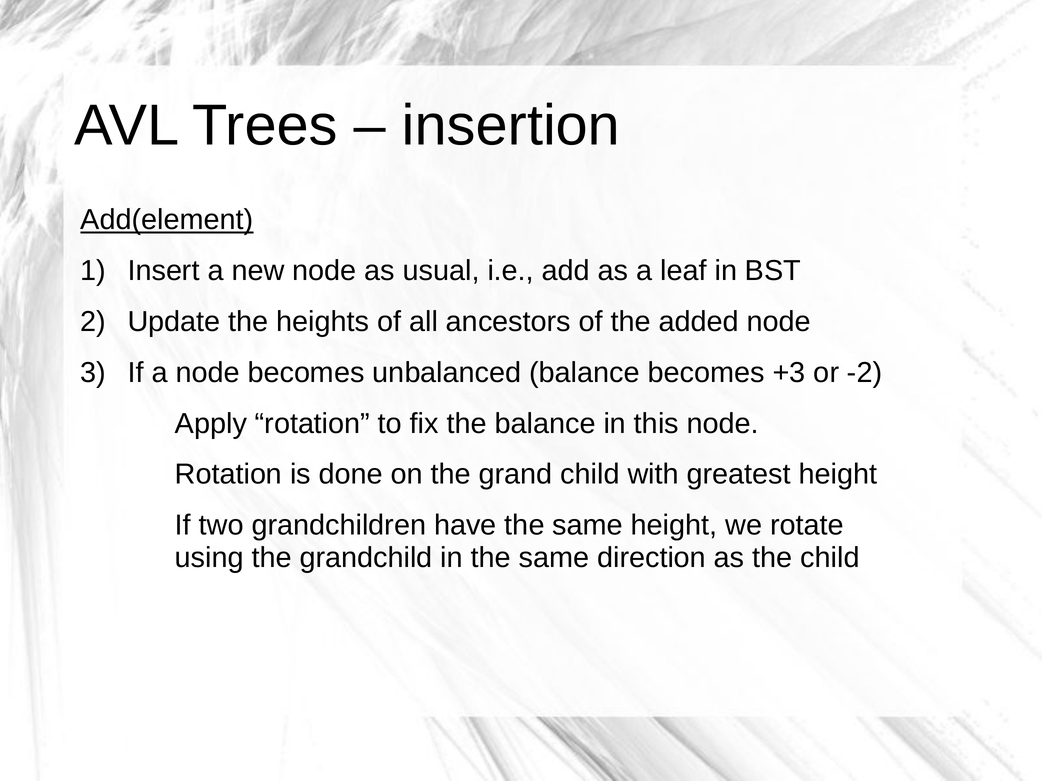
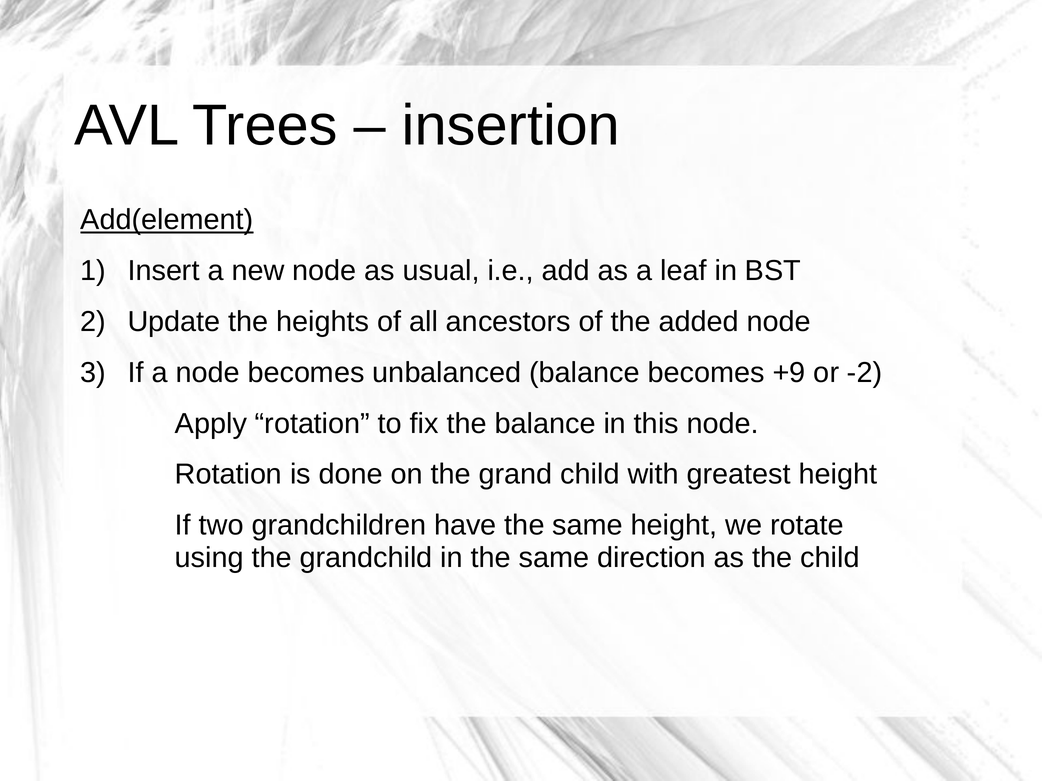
+3: +3 -> +9
